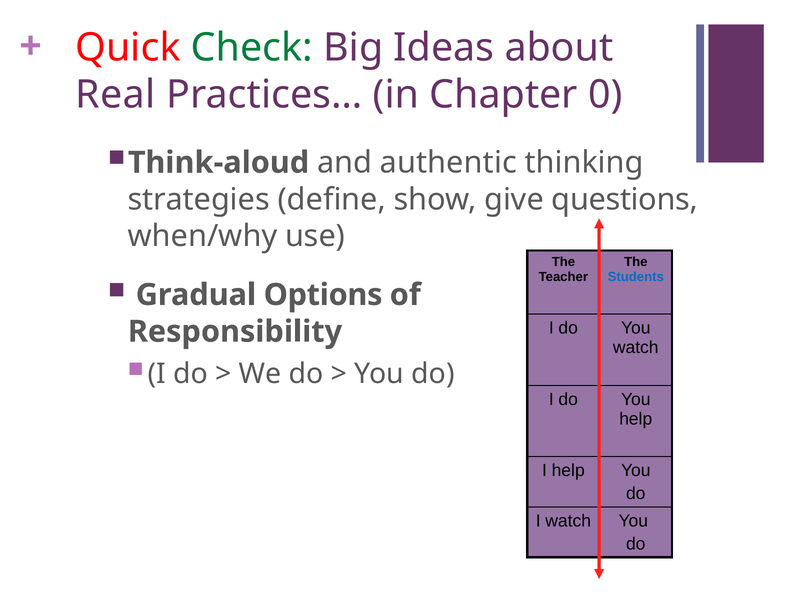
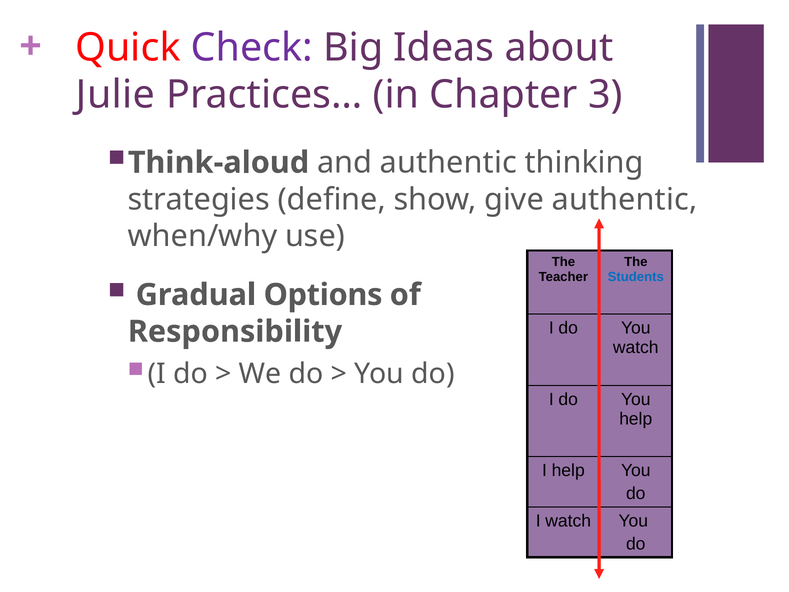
Check colour: green -> purple
Real: Real -> Julie
0: 0 -> 3
give questions: questions -> authentic
